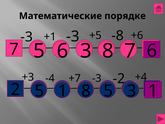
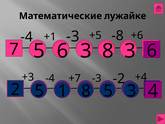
порядке: порядке -> лужайке
-3 at (27, 37): -3 -> -4
6 7: 7 -> 3
1 1: 1 -> 4
